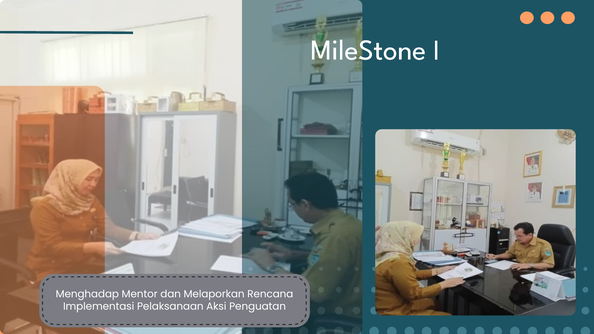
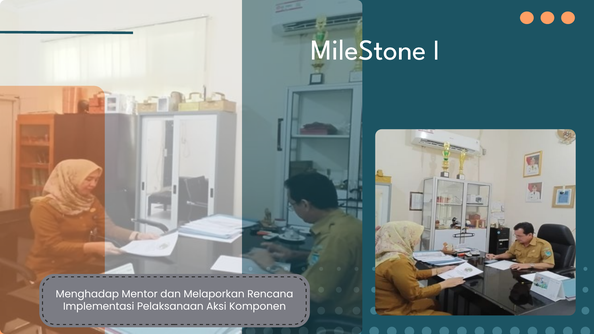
Penguatan: Penguatan -> Komponen
